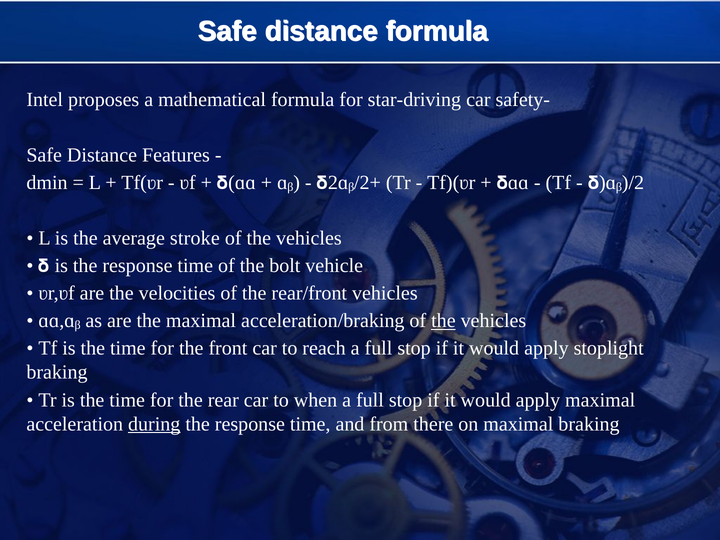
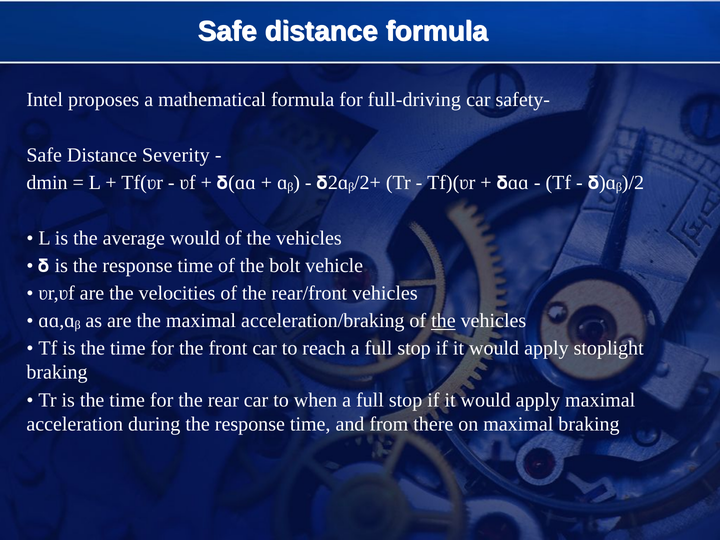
star-driving: star-driving -> full-driving
Features: Features -> Severity
average stroke: stroke -> would
during underline: present -> none
